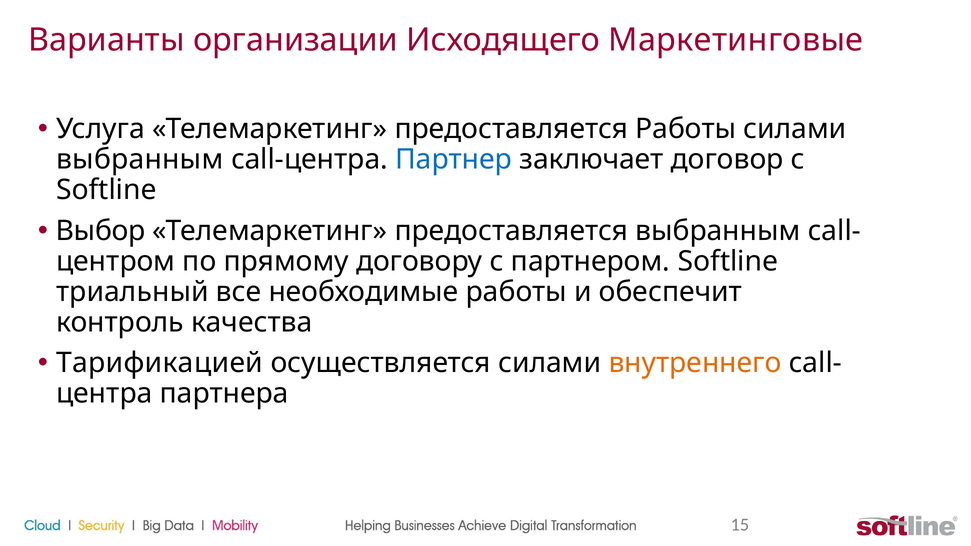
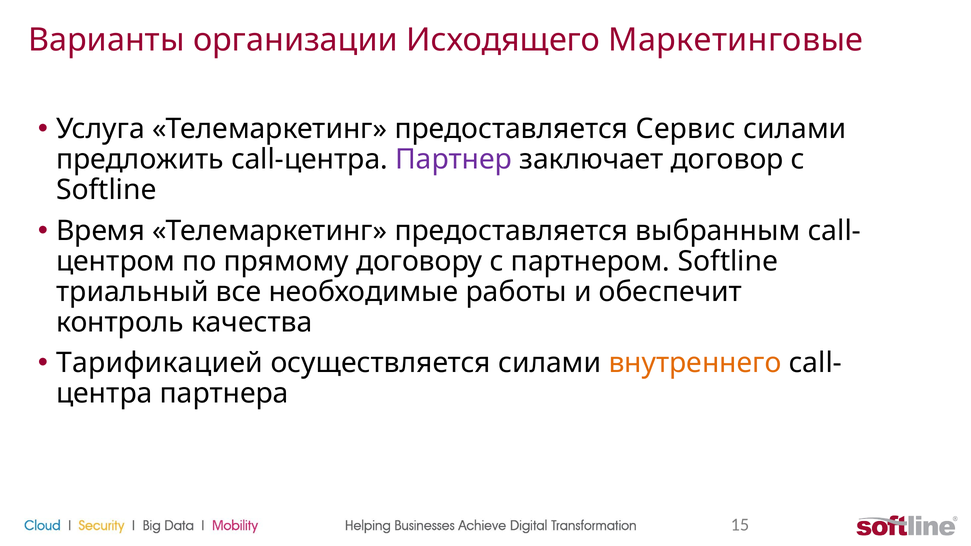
предоставляется Работы: Работы -> Сервис
выбранным at (140, 160): выбранным -> предложить
Партнер colour: blue -> purple
Выбор: Выбор -> Время
